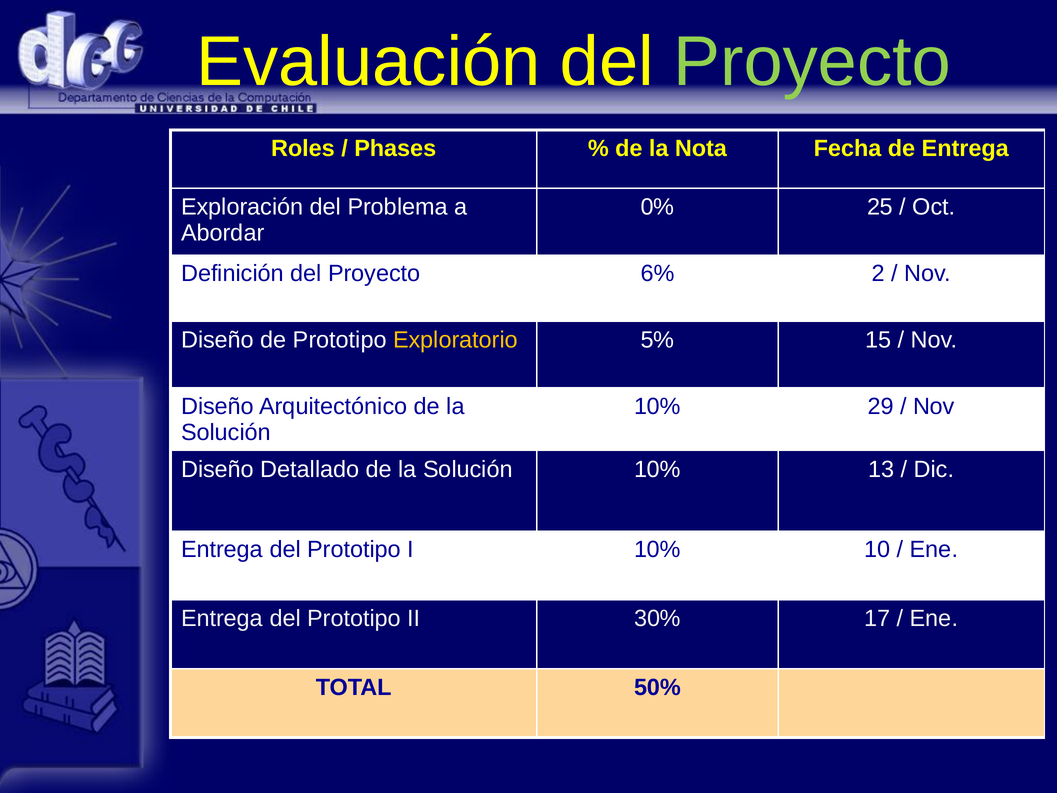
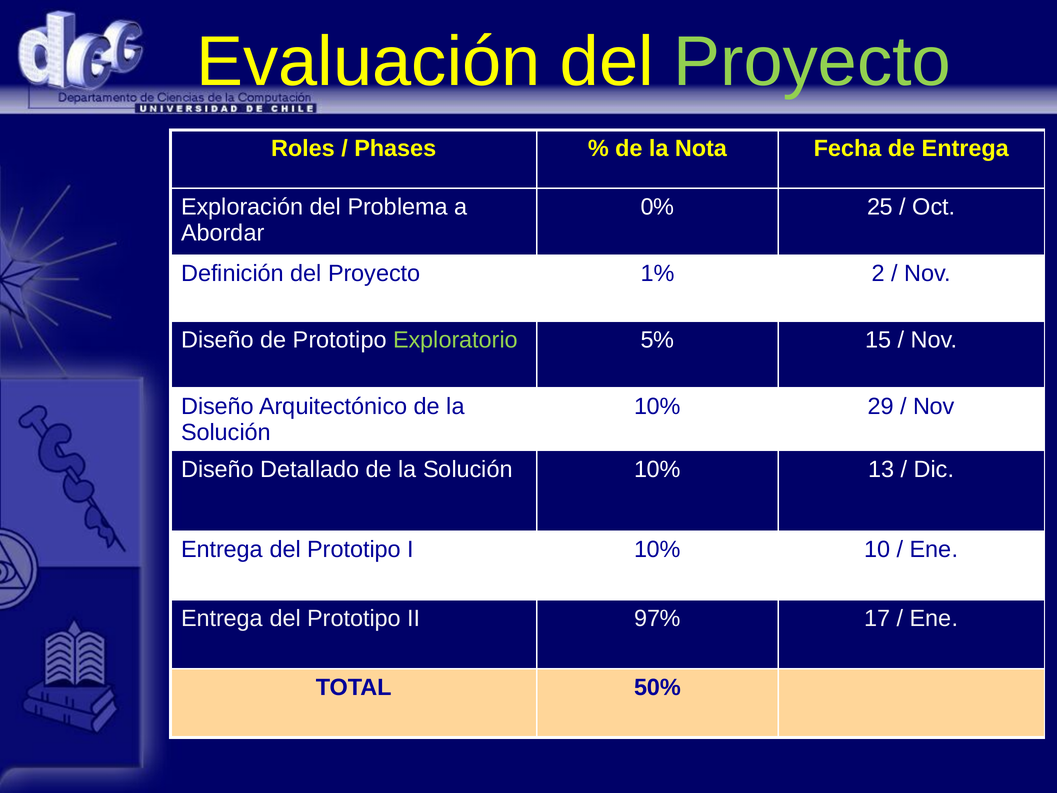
6%: 6% -> 1%
Exploratorio colour: yellow -> light green
30%: 30% -> 97%
